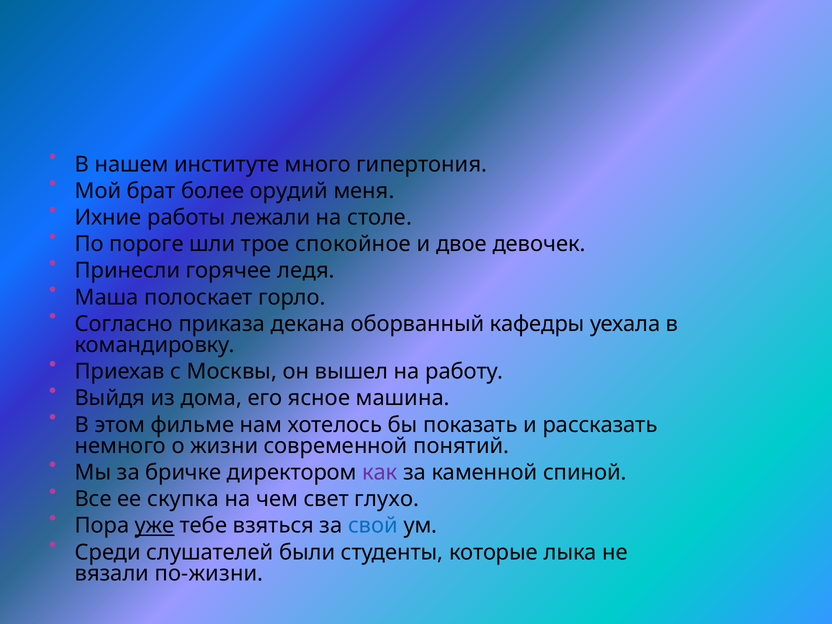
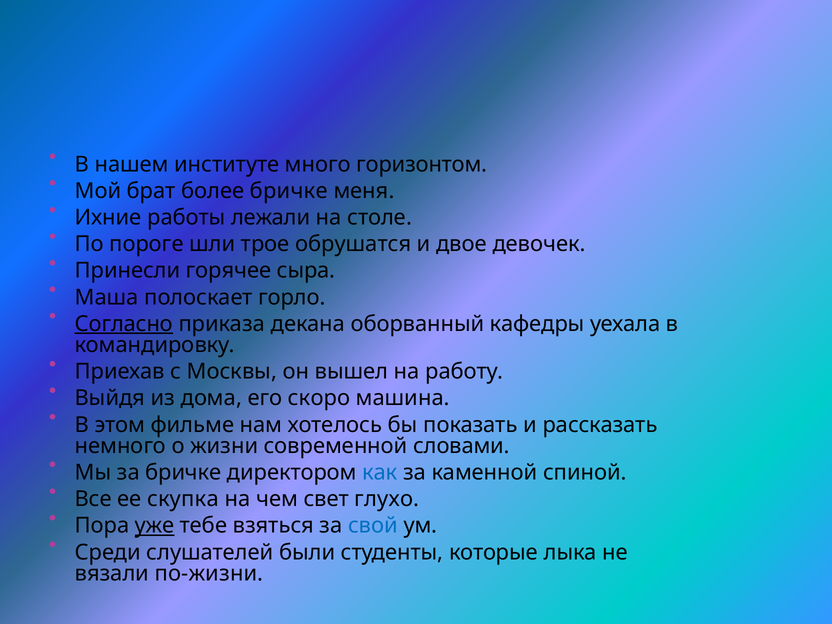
гипертония: гипертония -> горизонтом
более орудий: орудий -> бричке
спокойное: спокойное -> обрушатся
ледя: ледя -> сыра
Согласно underline: none -> present
ясное: ясное -> скоро
понятий: понятий -> словами
как colour: purple -> blue
